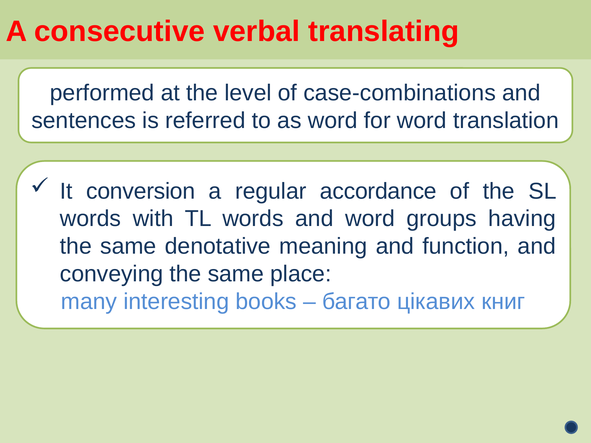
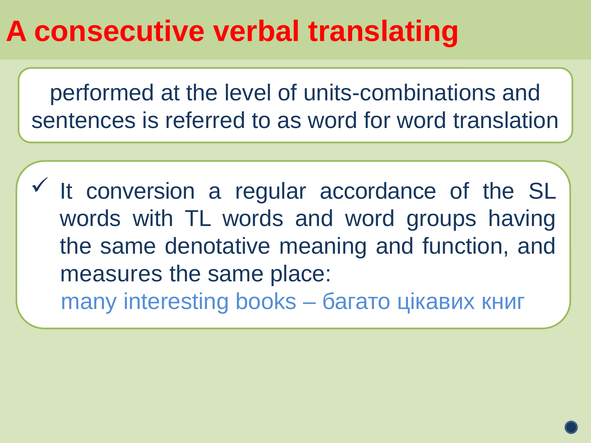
case-combinations: case-combinations -> units-combinations
conveying: conveying -> measures
